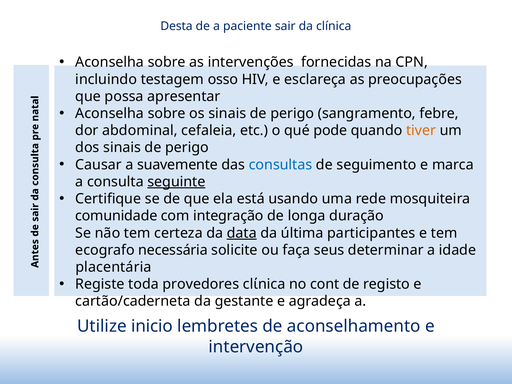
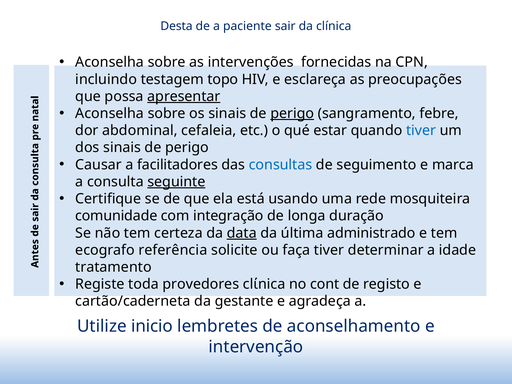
osso: osso -> topo
apresentar underline: none -> present
perigo at (292, 113) underline: none -> present
pode: pode -> estar
tiver at (421, 131) colour: orange -> blue
suavemente: suavemente -> facilitadores
participantes: participantes -> administrado
necessária: necessária -> referência
faça seus: seus -> tiver
placentária: placentária -> tratamento
